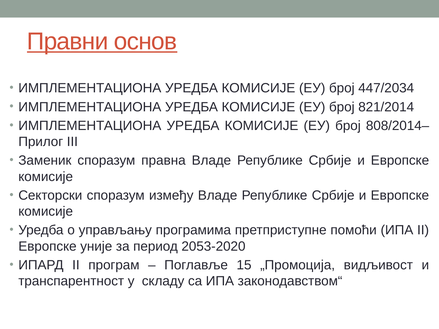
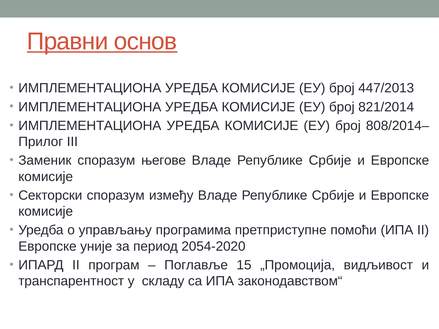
447/2034: 447/2034 -> 447/2013
правна: правна -> његове
2053-2020: 2053-2020 -> 2054-2020
